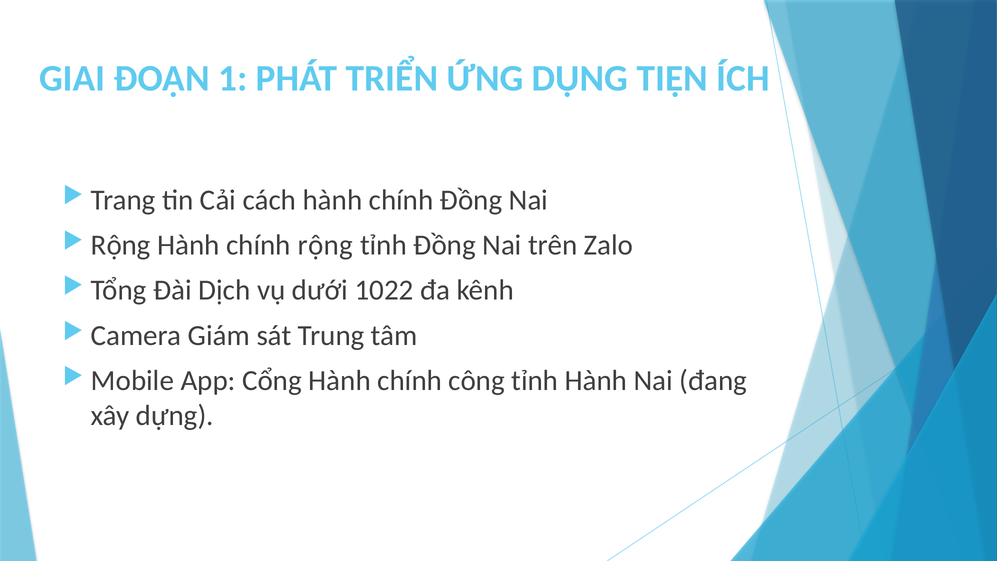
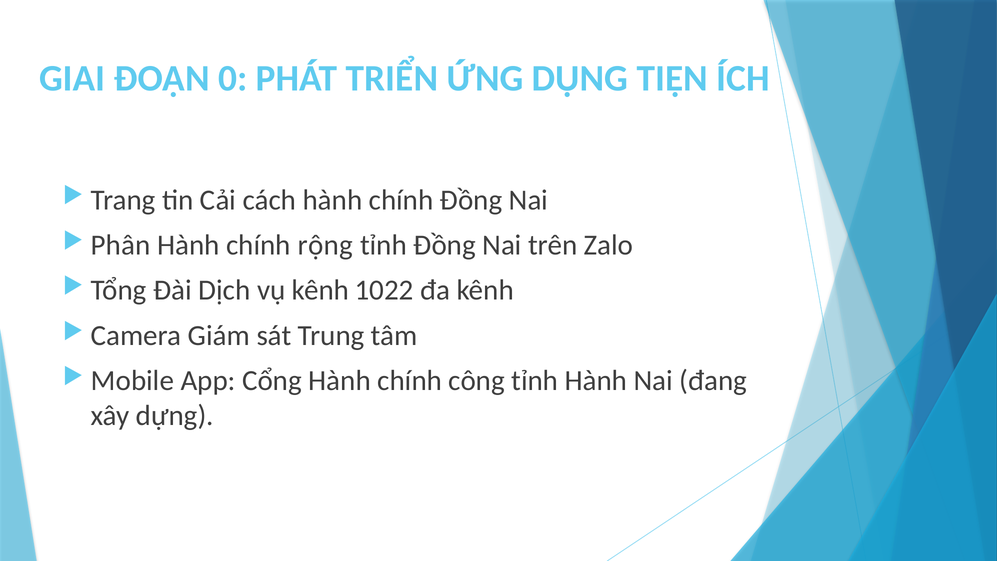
1: 1 -> 0
Rộng at (121, 245): Rộng -> Phân
vụ dưới: dưới -> kênh
